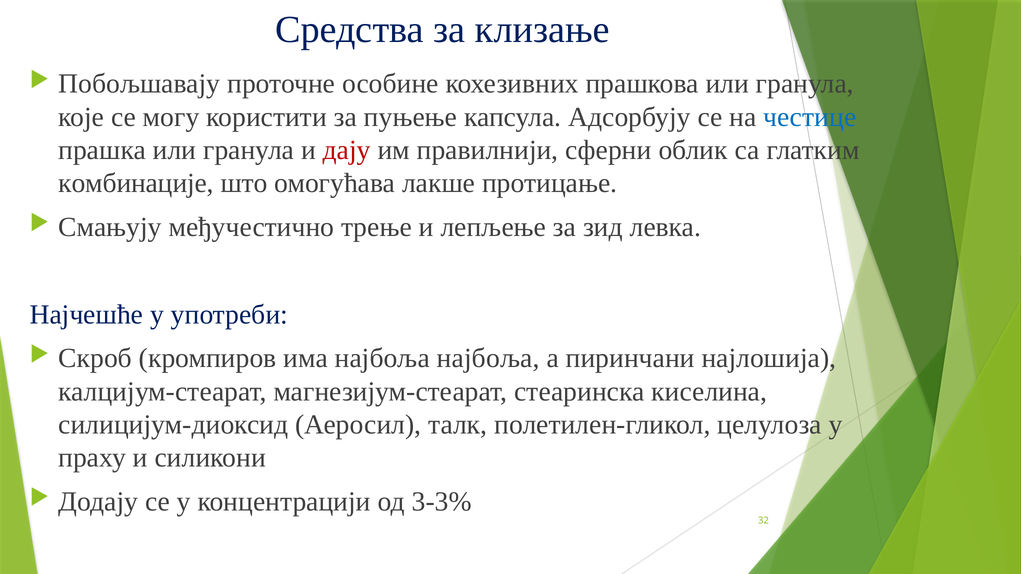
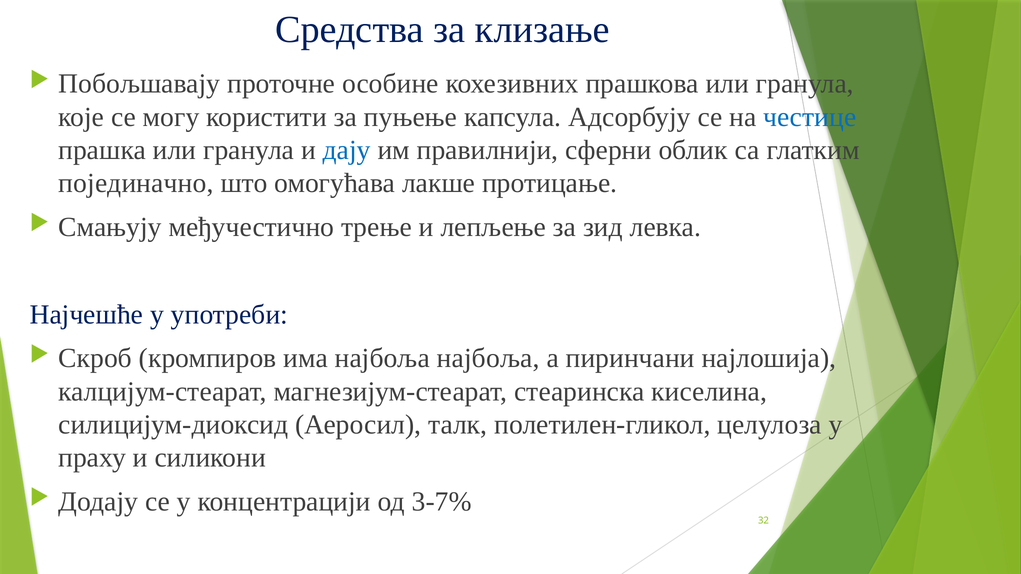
дају colour: red -> blue
комбинације: комбинације -> појединачно
3-3%: 3-3% -> 3-7%
